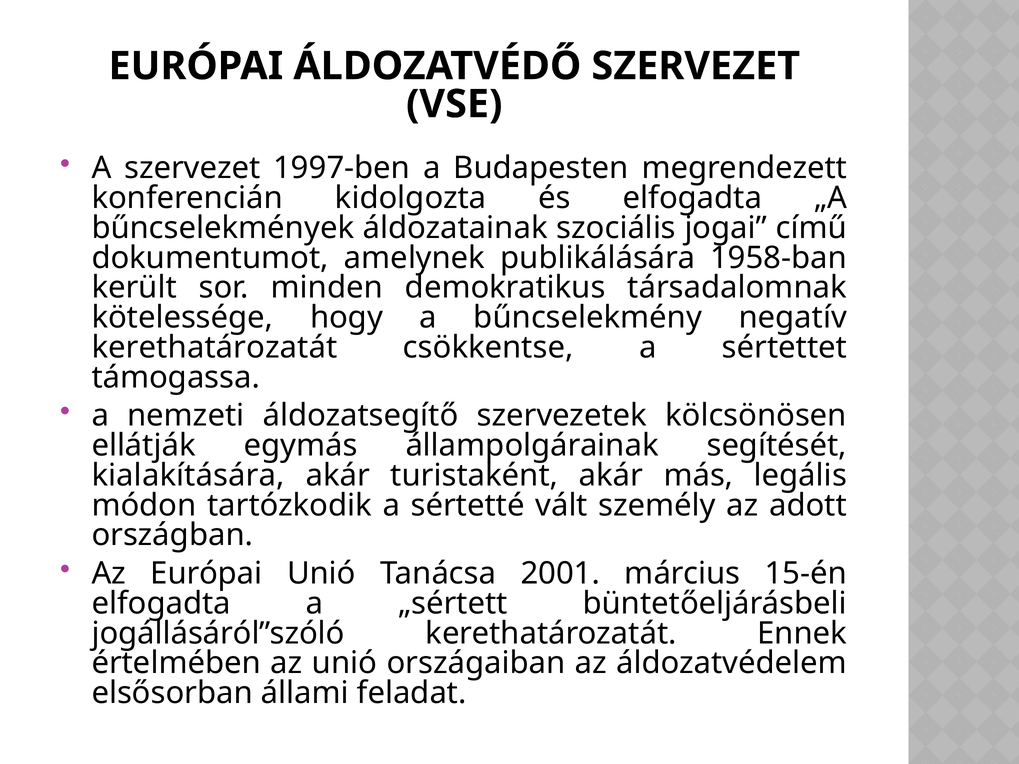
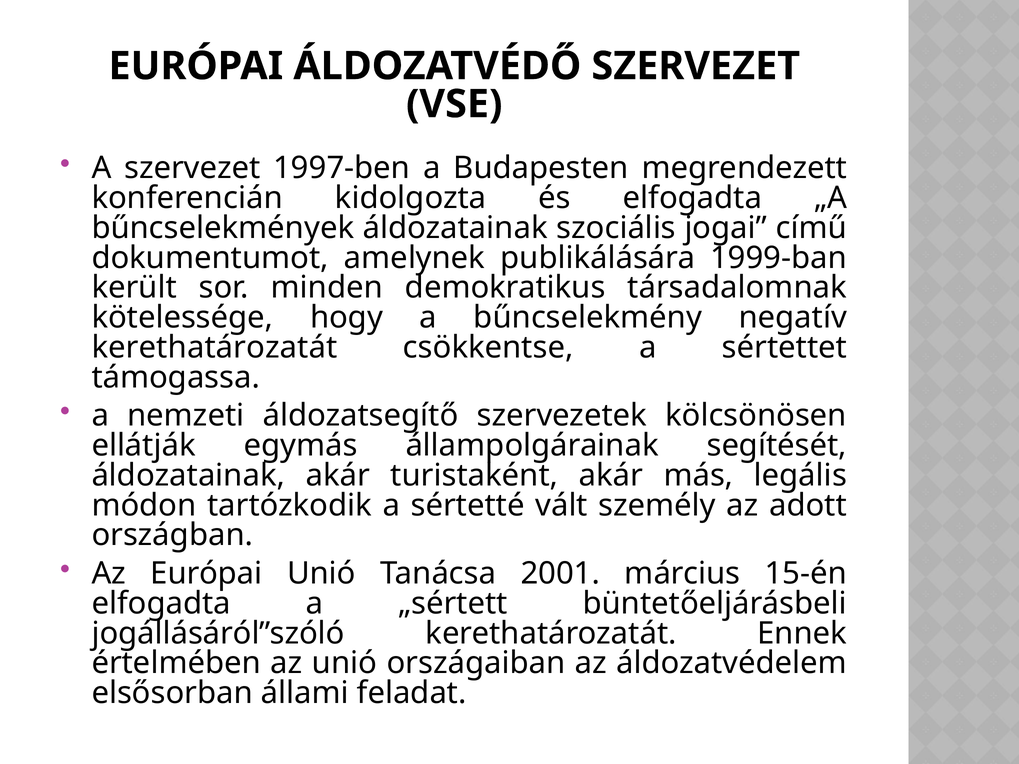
1958-ban: 1958-ban -> 1999-ban
kialakítására at (188, 476): kialakítására -> áldozatainak
